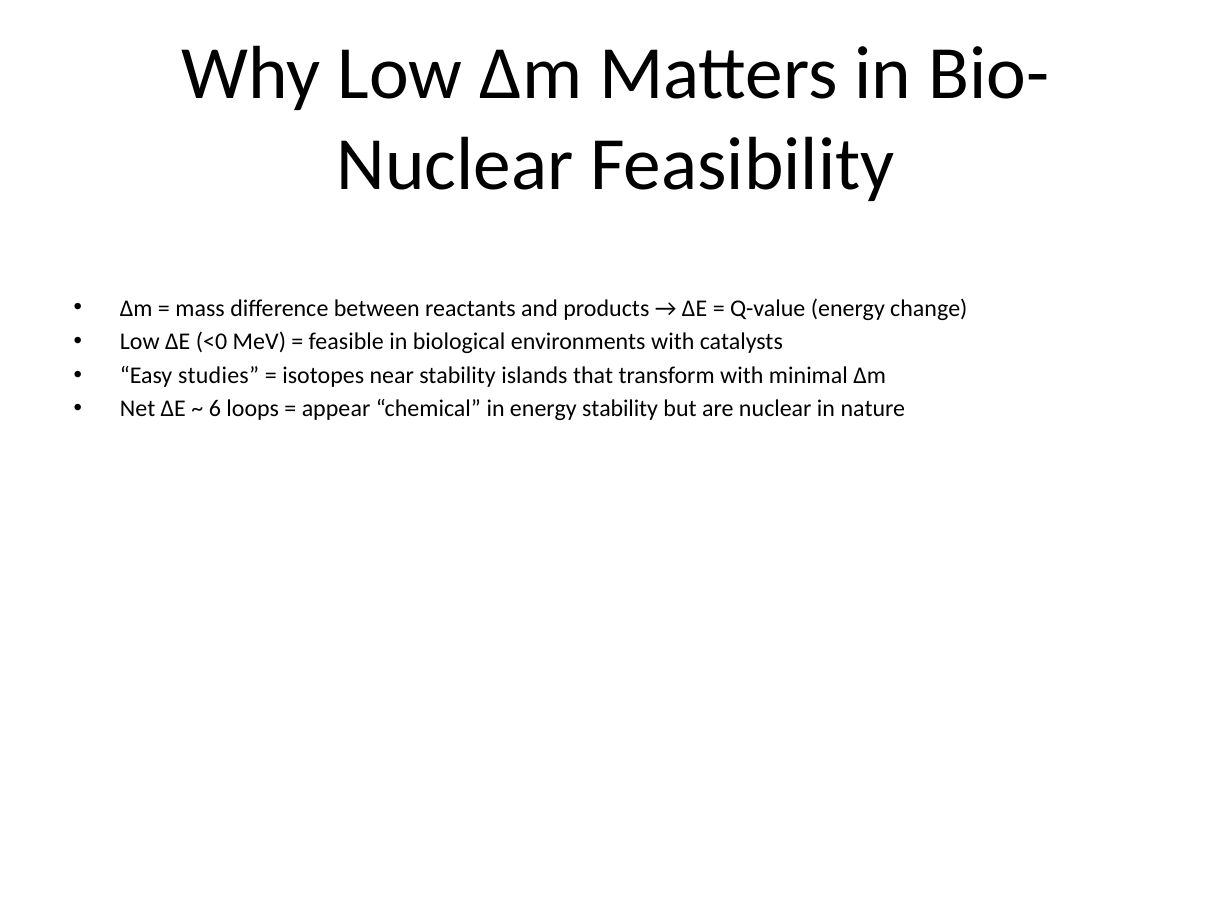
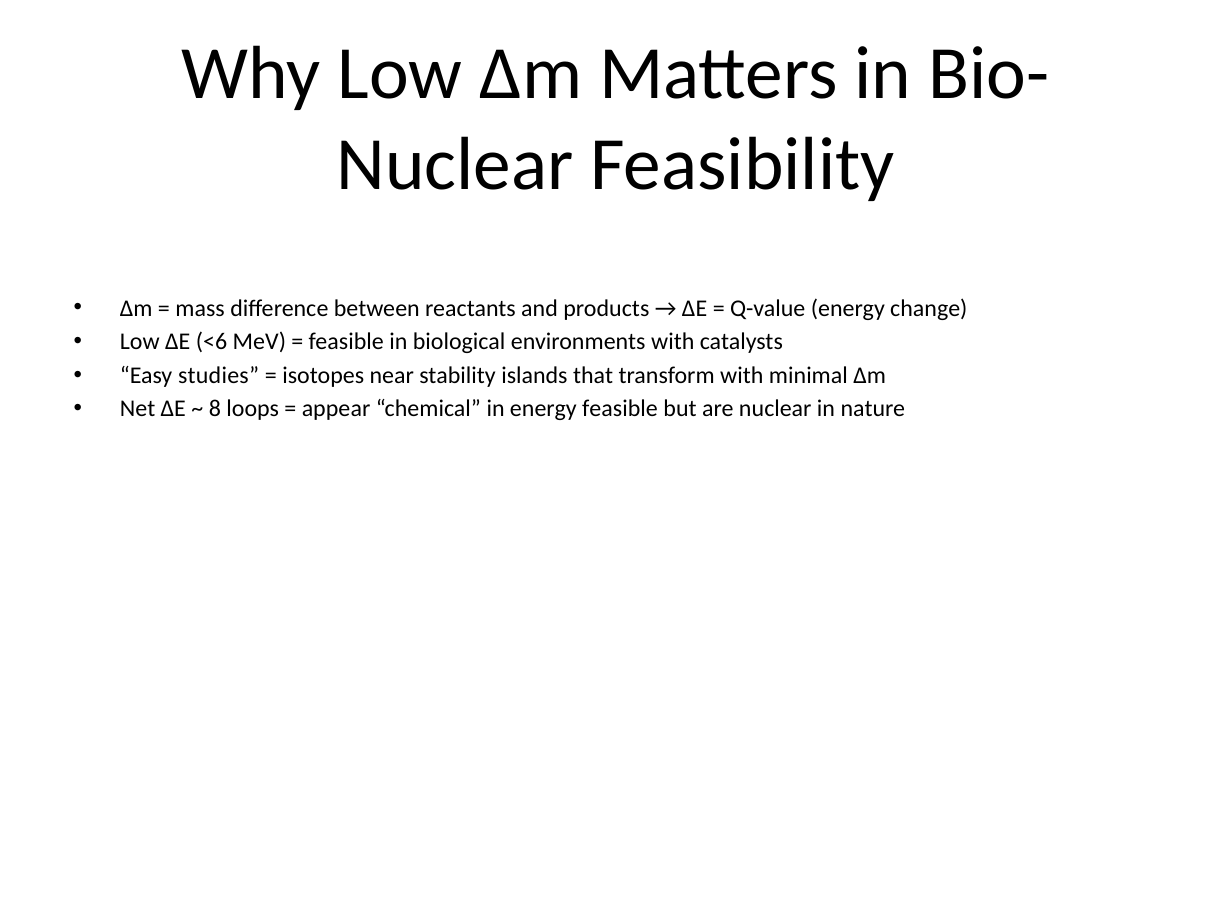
<0: <0 -> <6
6: 6 -> 8
energy stability: stability -> feasible
